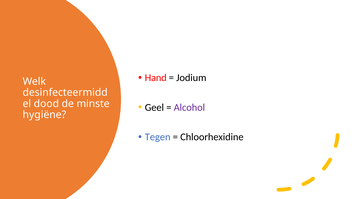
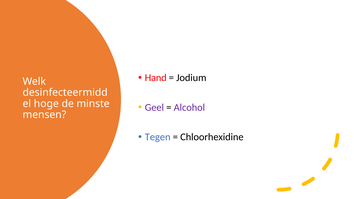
dood: dood -> hoge
Geel colour: black -> purple
hygiëne: hygiëne -> mensen
